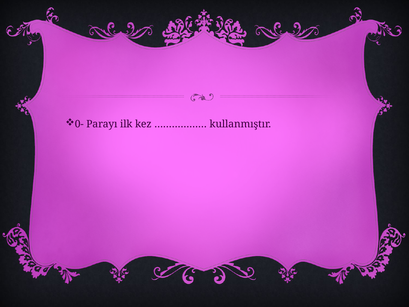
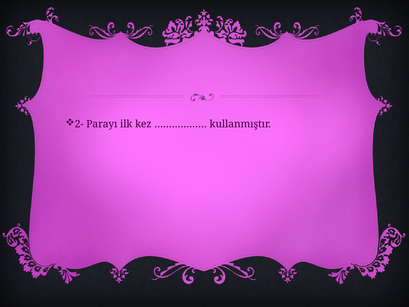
0-: 0- -> 2-
